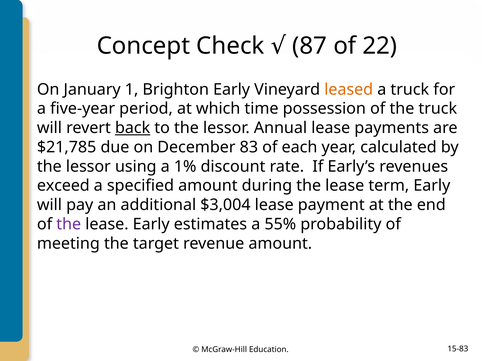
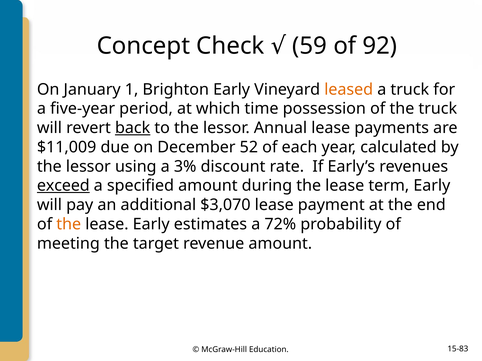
87: 87 -> 59
22: 22 -> 92
$21,785: $21,785 -> $11,009
83: 83 -> 52
1%: 1% -> 3%
exceed underline: none -> present
$3,004: $3,004 -> $3,070
the at (69, 224) colour: purple -> orange
55%: 55% -> 72%
